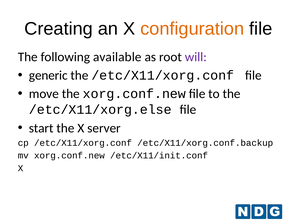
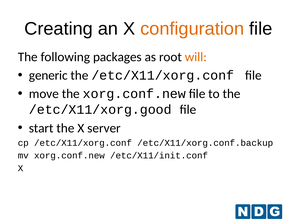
available: available -> packages
will colour: purple -> orange
/etc/X11/xorg.else: /etc/X11/xorg.else -> /etc/X11/xorg.good
